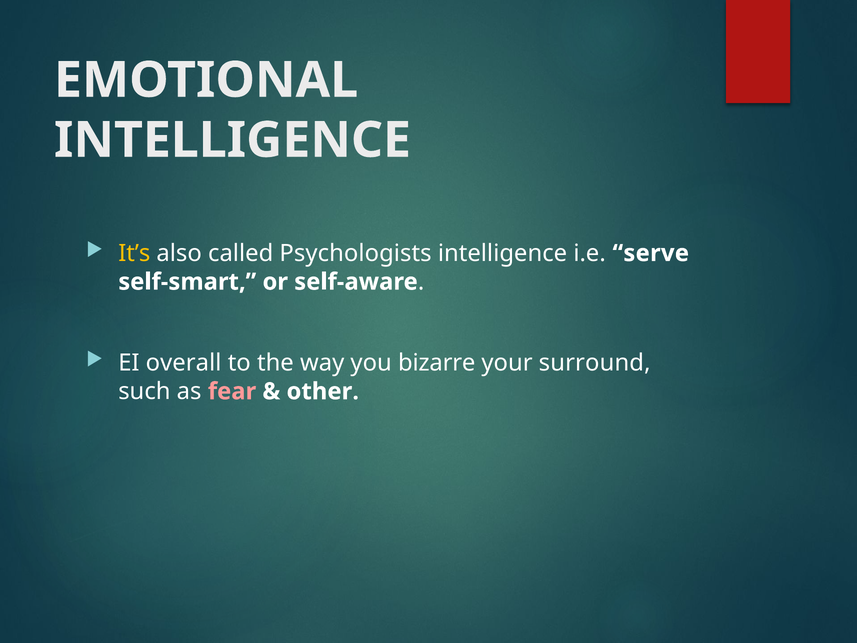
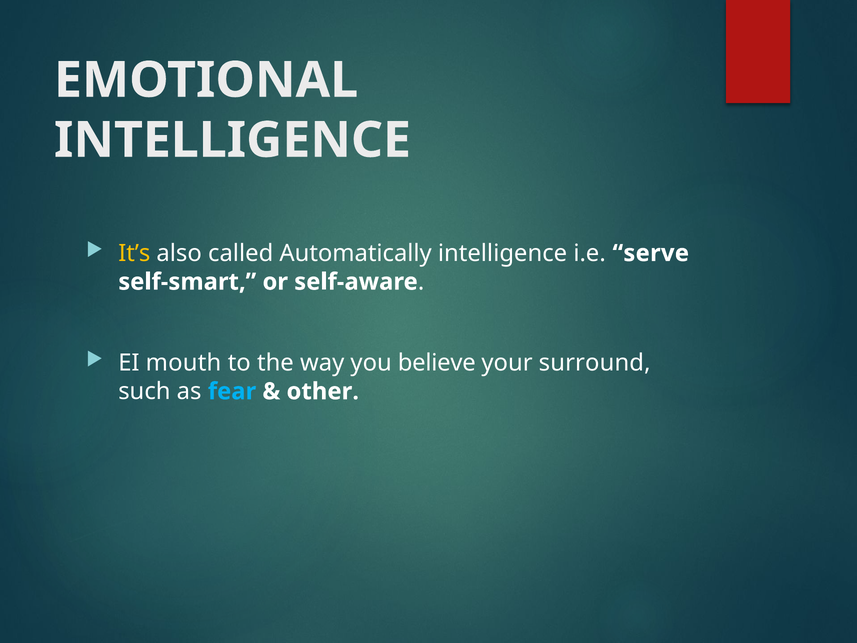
Psychologists: Psychologists -> Automatically
overall: overall -> mouth
bizarre: bizarre -> believe
fear colour: pink -> light blue
